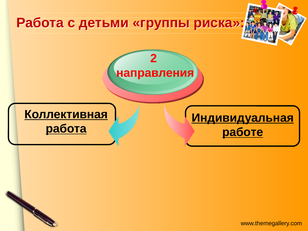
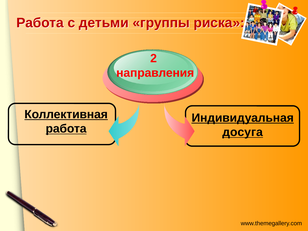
работе: работе -> досуга
